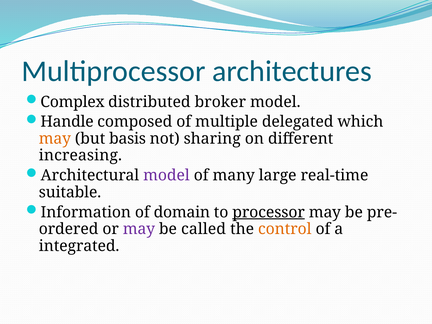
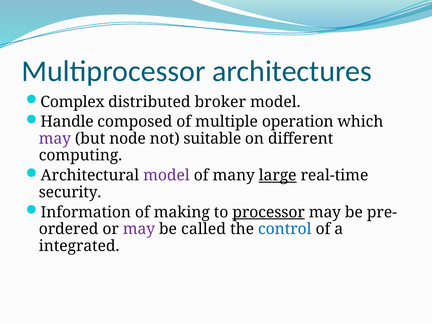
delegated: delegated -> operation
may at (55, 139) colour: orange -> purple
basis: basis -> node
sharing: sharing -> suitable
increasing: increasing -> computing
large underline: none -> present
suitable: suitable -> security
domain: domain -> making
control colour: orange -> blue
